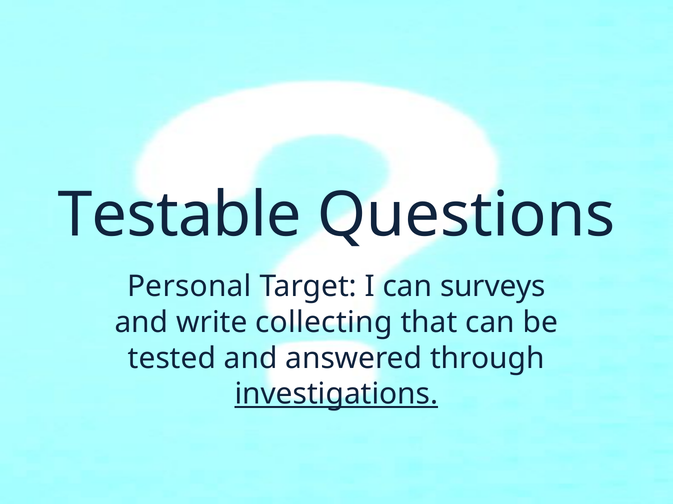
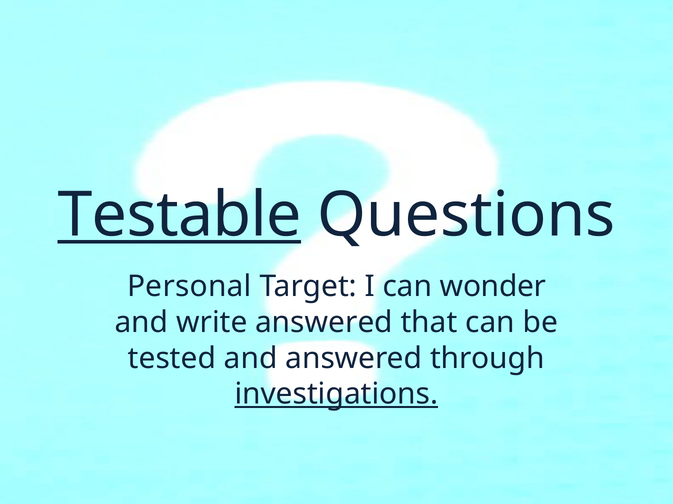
Testable underline: none -> present
surveys: surveys -> wonder
write collecting: collecting -> answered
